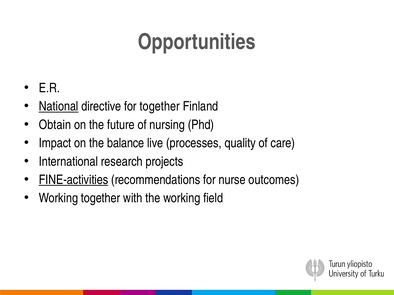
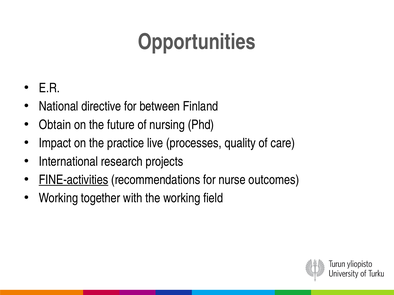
National underline: present -> none
for together: together -> between
balance: balance -> practice
